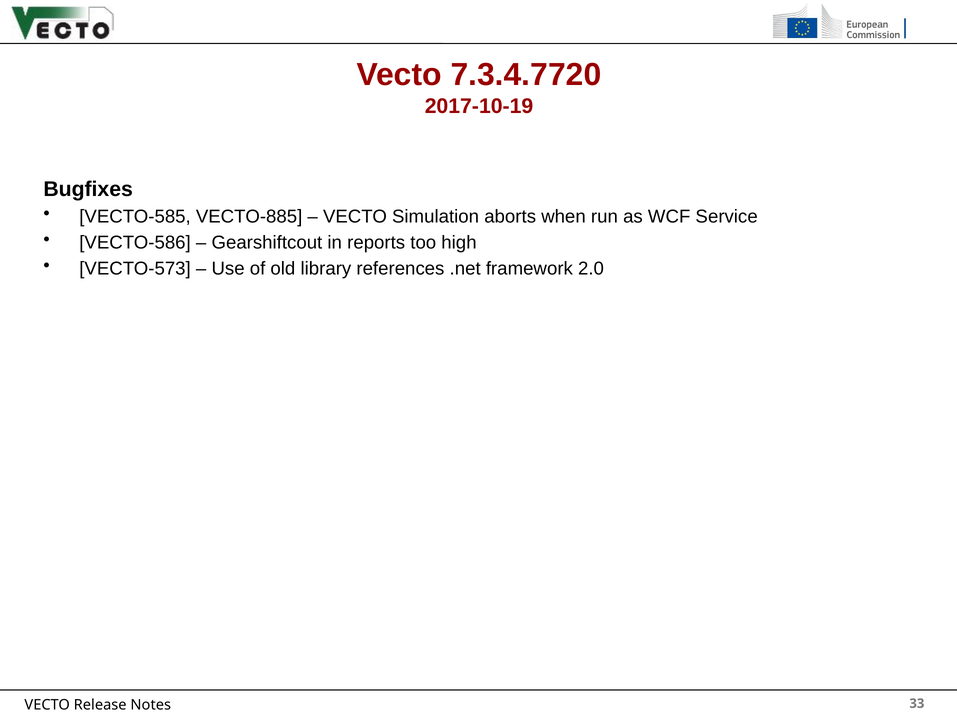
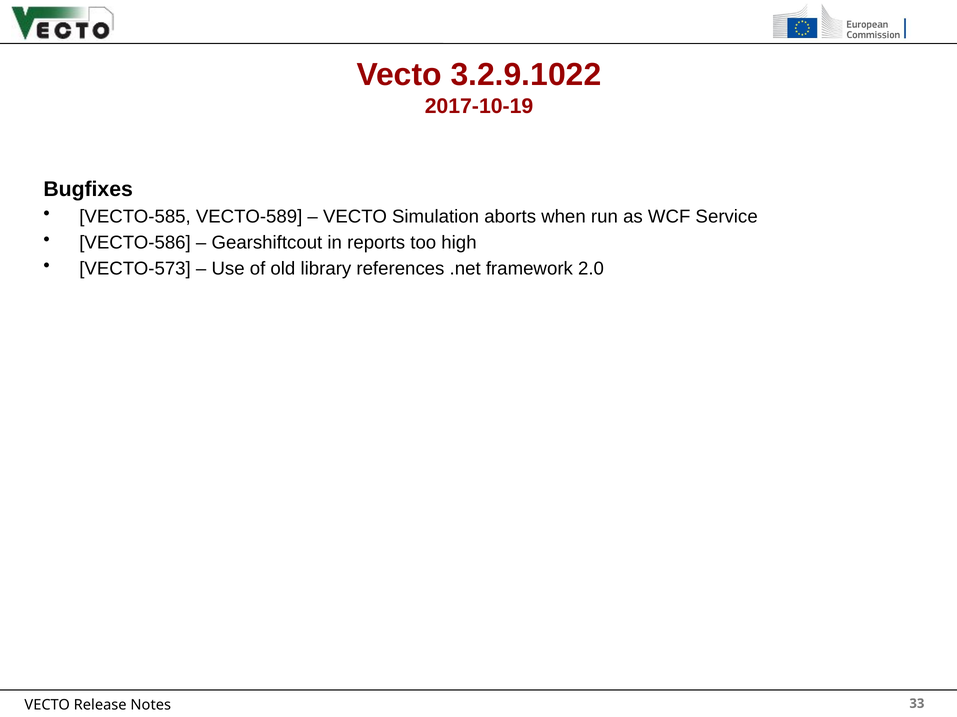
7.3.4.7720: 7.3.4.7720 -> 3.2.9.1022
VECTO-885: VECTO-885 -> VECTO-589
